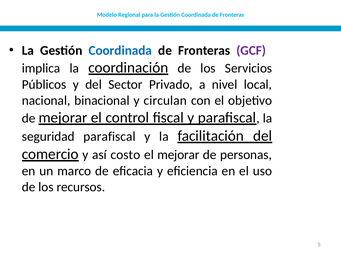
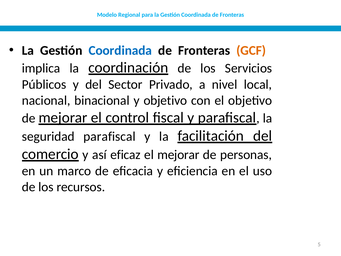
GCF colour: purple -> orange
y circulan: circulan -> objetivo
costo: costo -> eficaz
